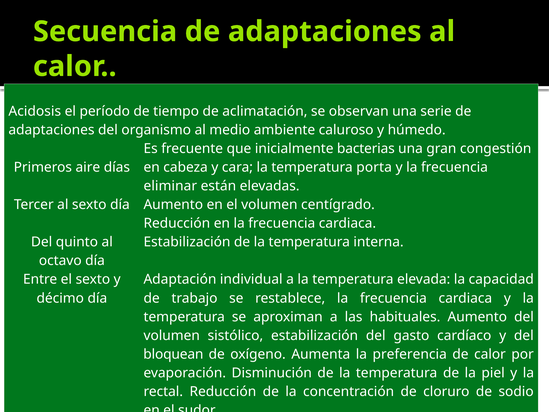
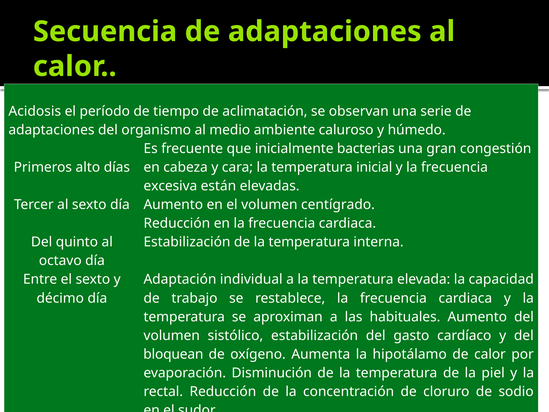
aire: aire -> alto
temperatura porta: porta -> inicial
eliminar: eliminar -> excesiva
preferencia: preferencia -> hipotálamo
